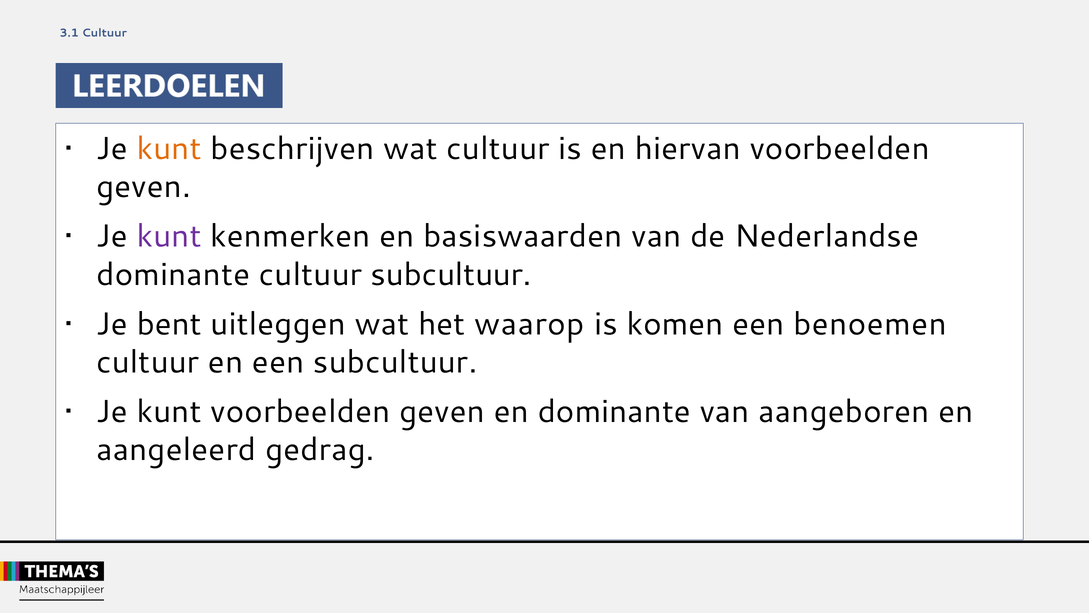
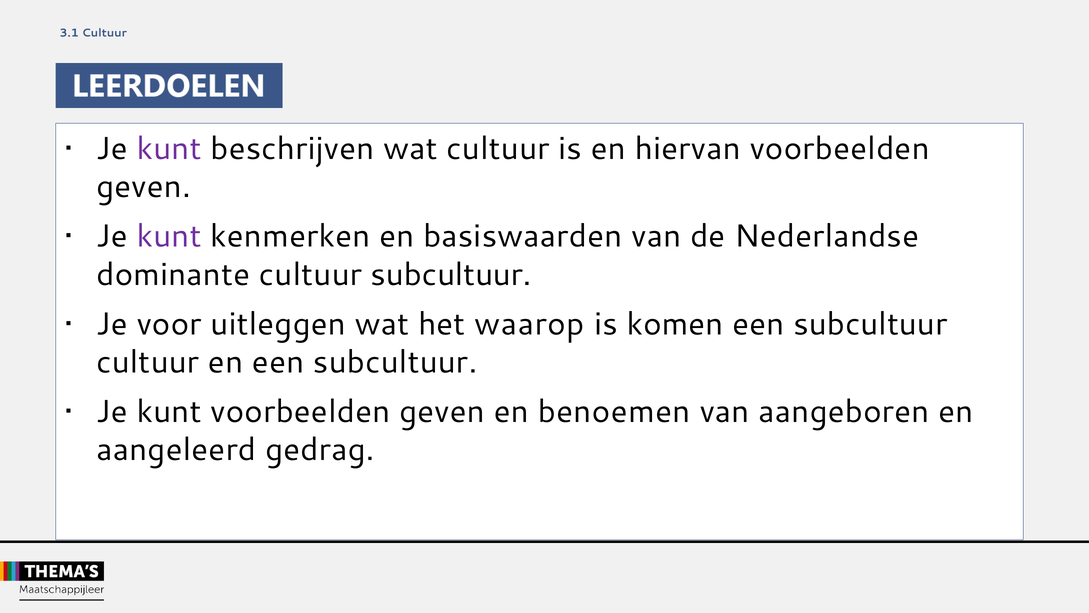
kunt at (169, 149) colour: orange -> purple
bent: bent -> voor
benoemen at (870, 324): benoemen -> subcultuur
en dominante: dominante -> benoemen
